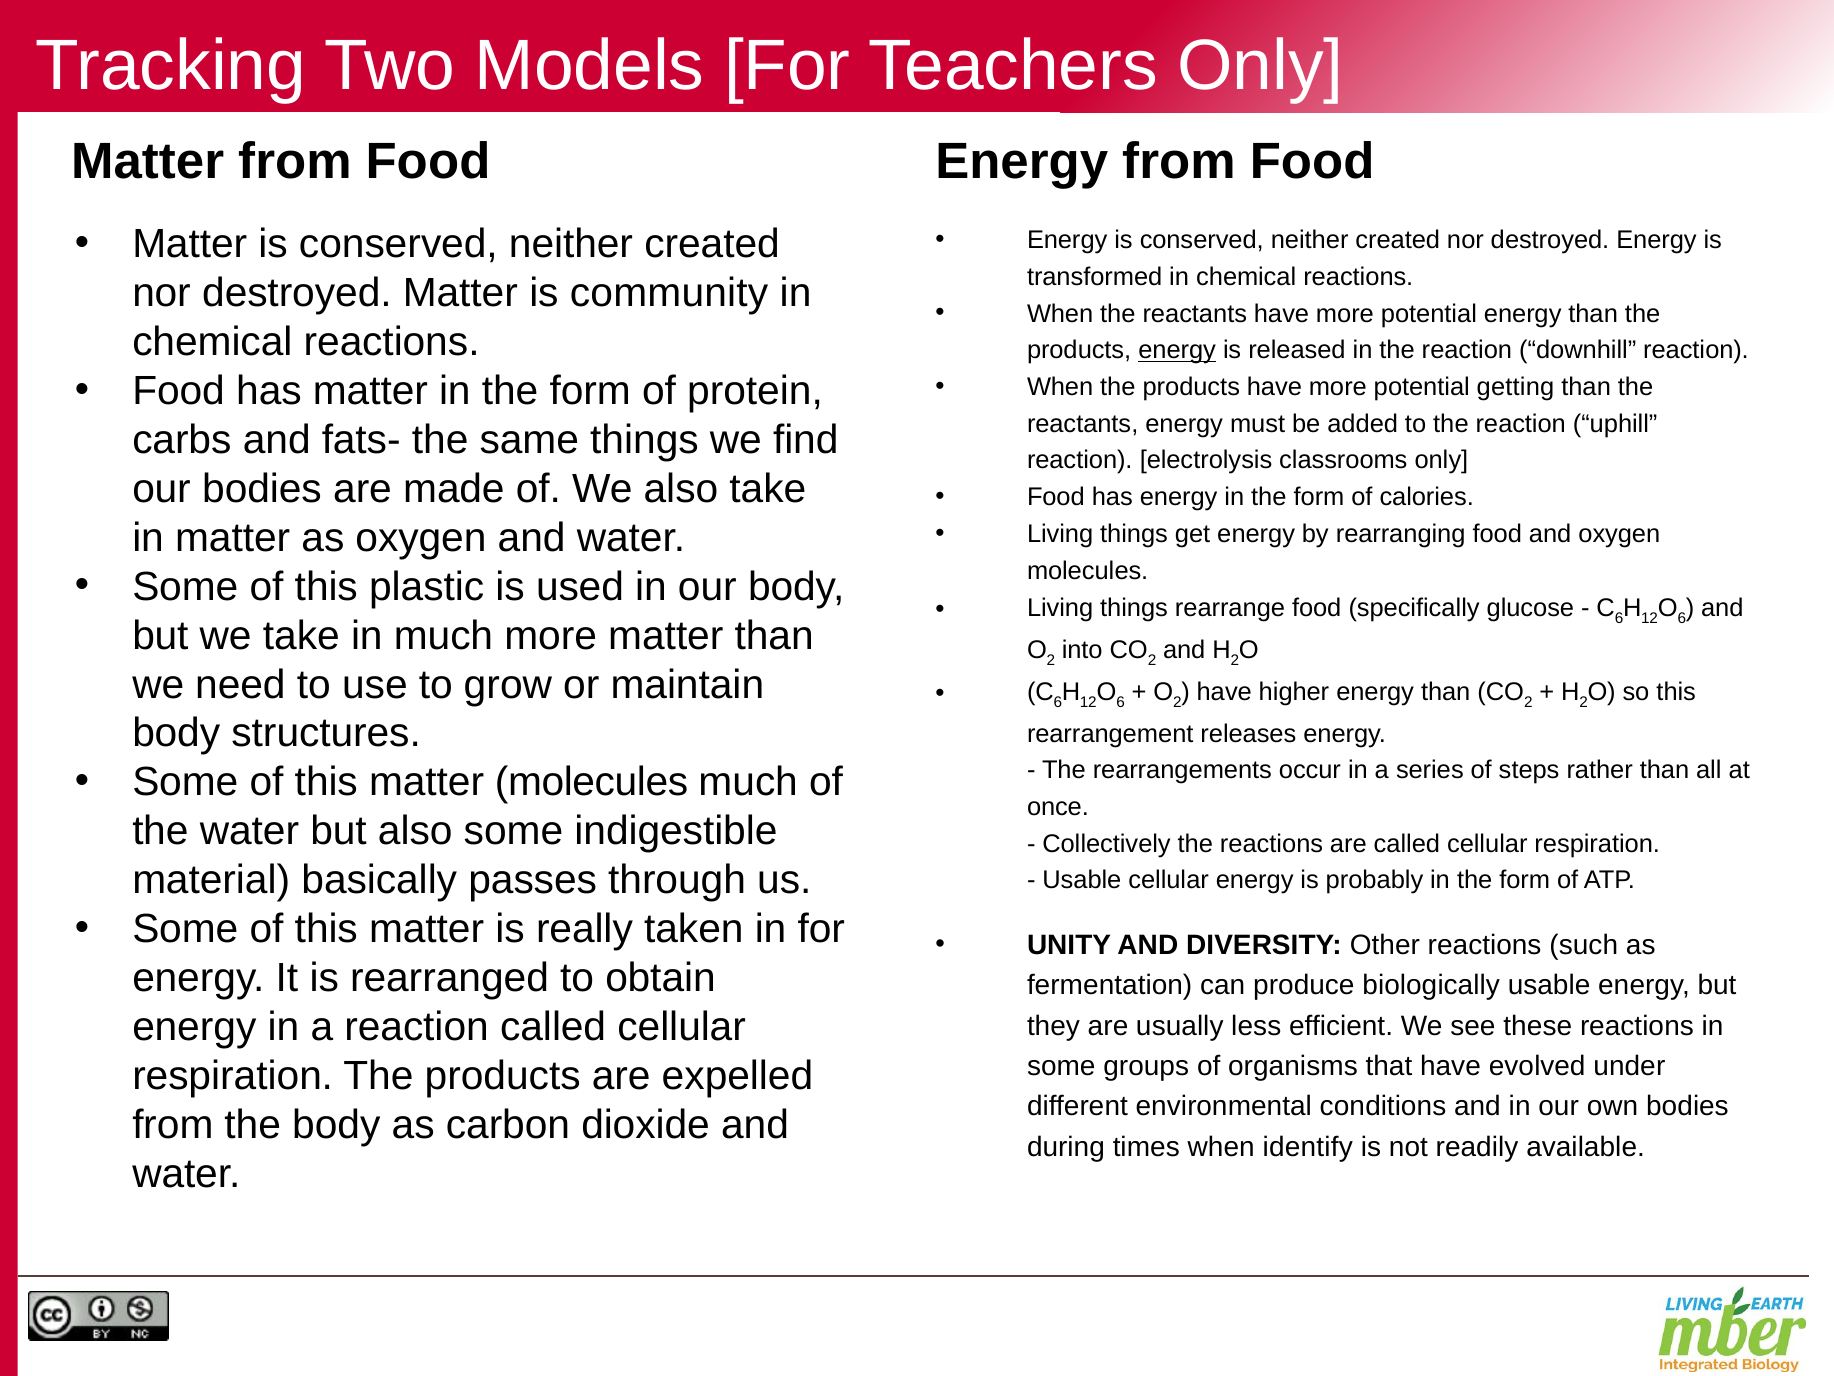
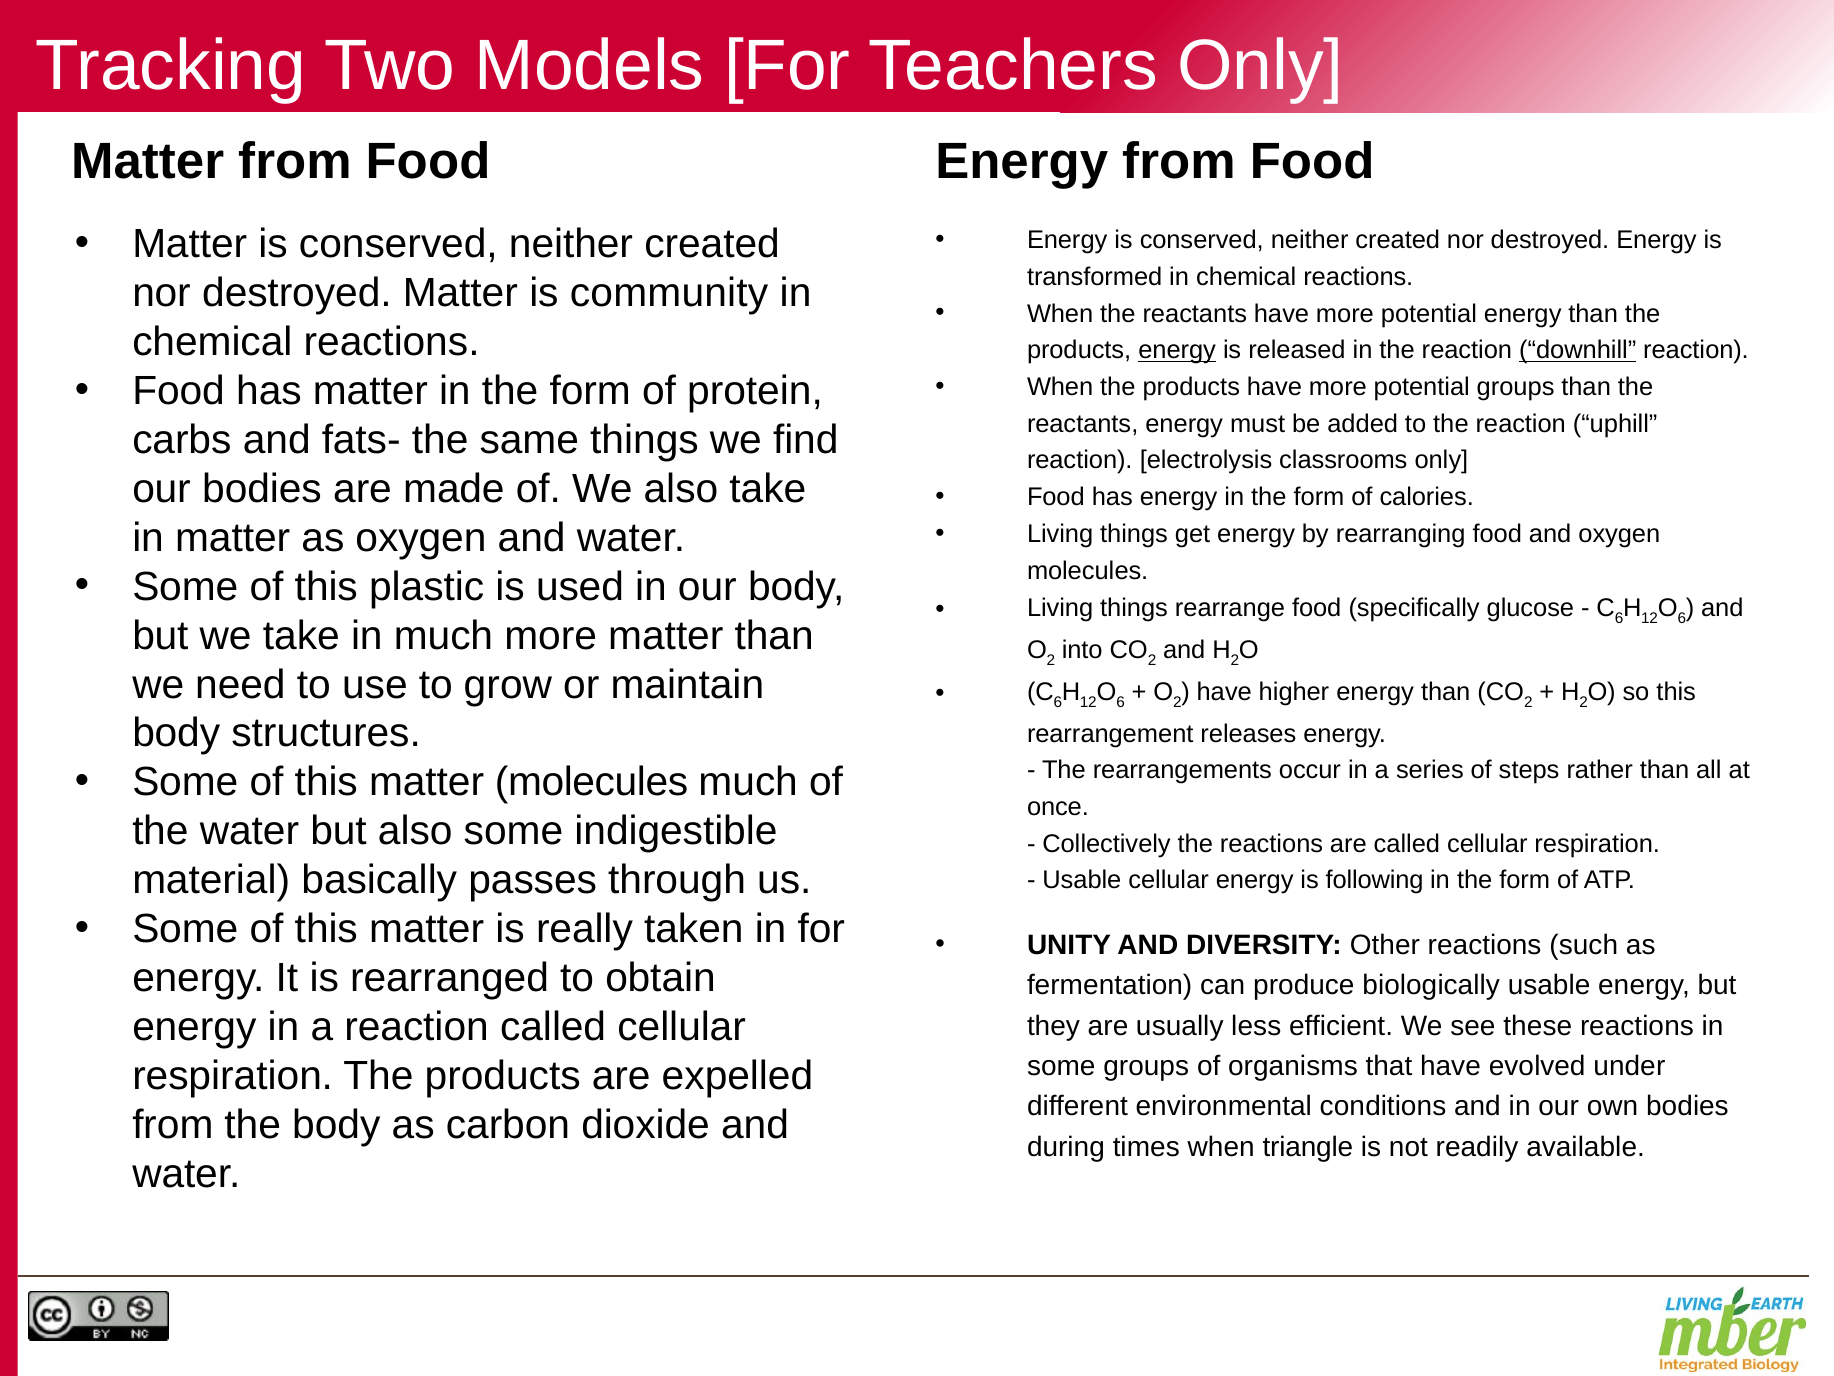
downhill underline: none -> present
potential getting: getting -> groups
probably: probably -> following
identify: identify -> triangle
